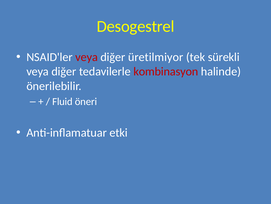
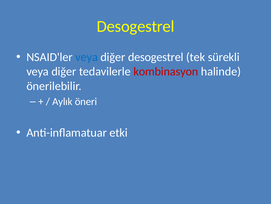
veya at (87, 57) colour: red -> blue
diğer üretilmiyor: üretilmiyor -> desogestrel
Fluid: Fluid -> Aylık
